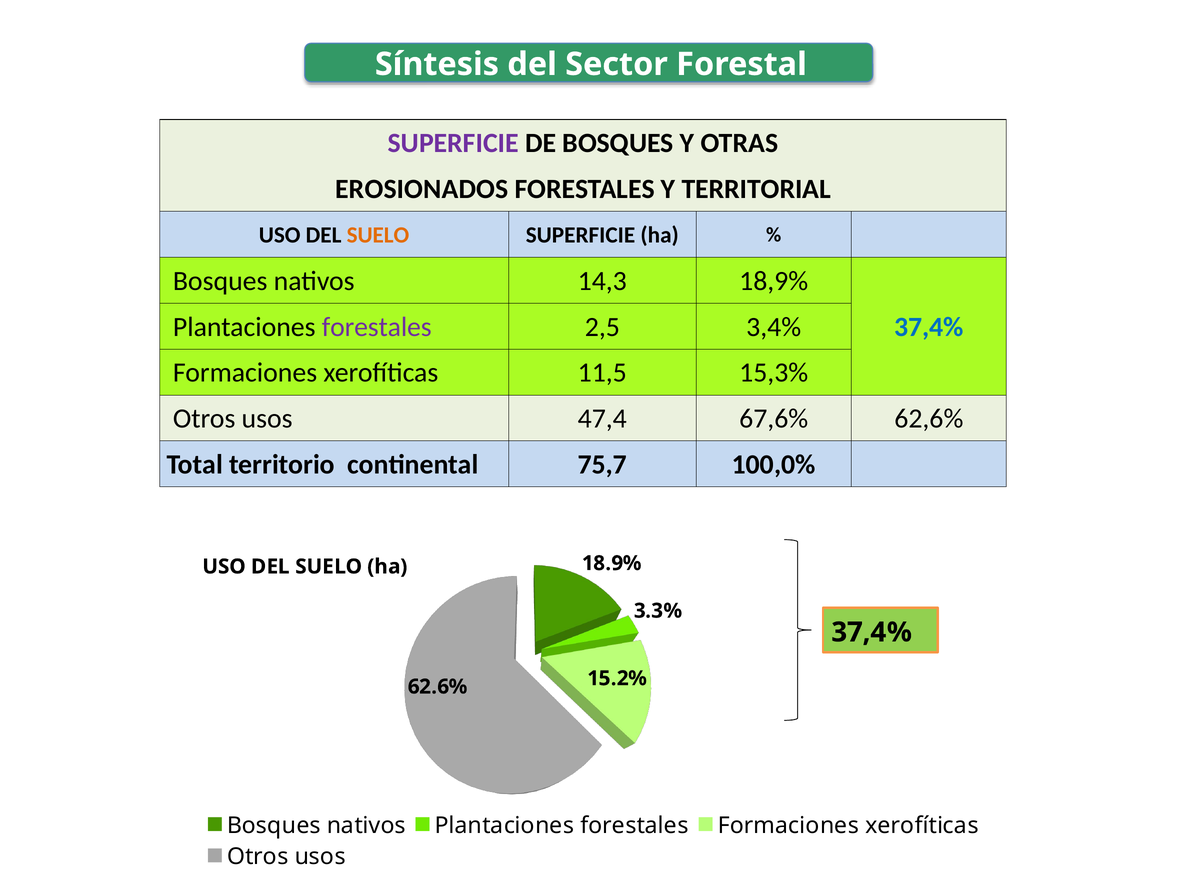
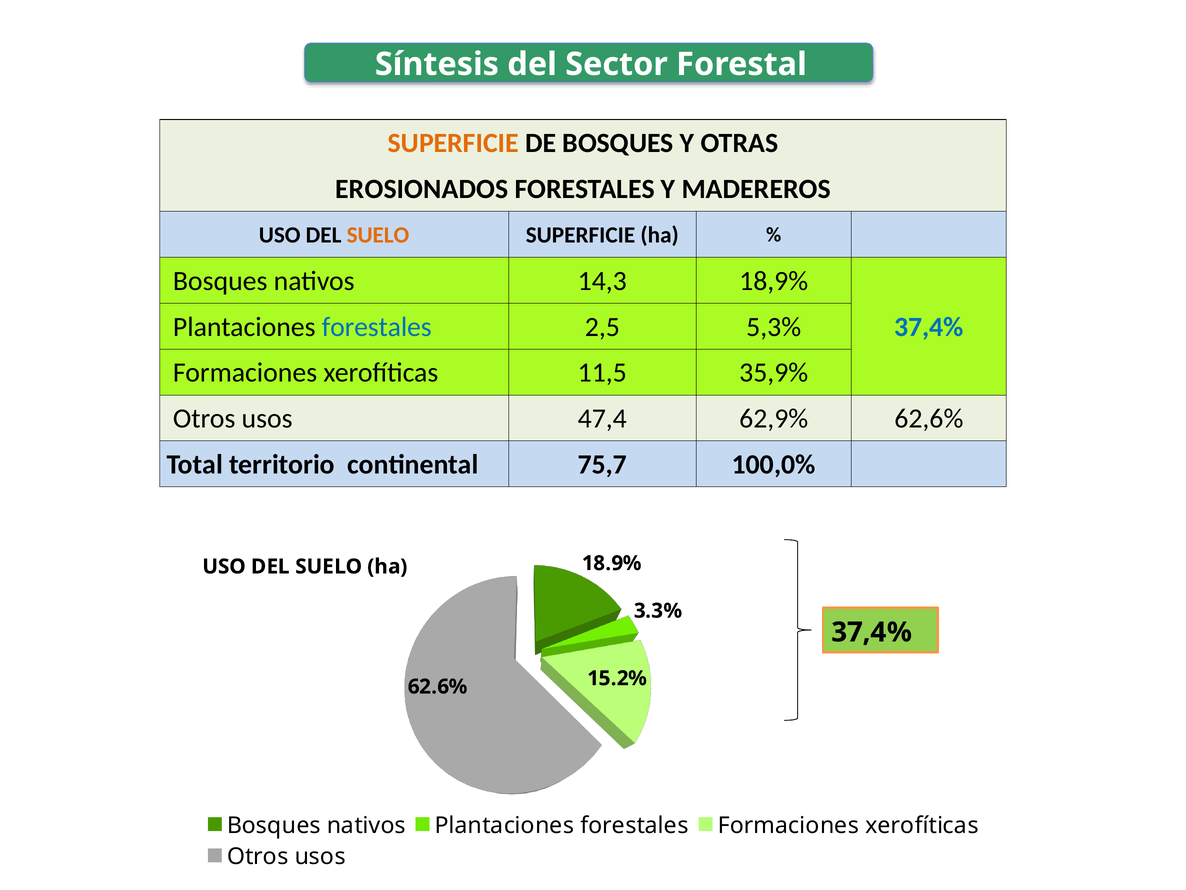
SUPERFICIE at (453, 143) colour: purple -> orange
TERRITORIAL: TERRITORIAL -> MADEREROS
forestales at (377, 327) colour: purple -> blue
3,4%: 3,4% -> 5,3%
15,3%: 15,3% -> 35,9%
67,6%: 67,6% -> 62,9%
